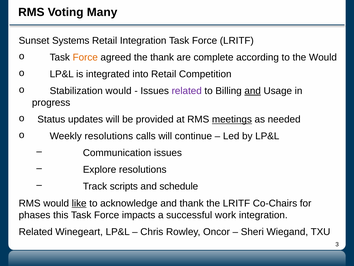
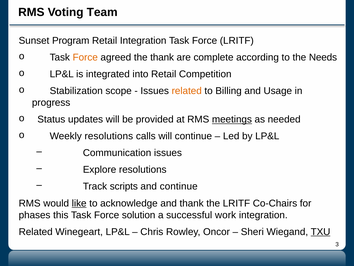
Many: Many -> Team
Systems: Systems -> Program
the Would: Would -> Needs
Stabilization would: would -> scope
related at (187, 91) colour: purple -> orange
and at (253, 91) underline: present -> none
and schedule: schedule -> continue
impacts: impacts -> solution
TXU underline: none -> present
